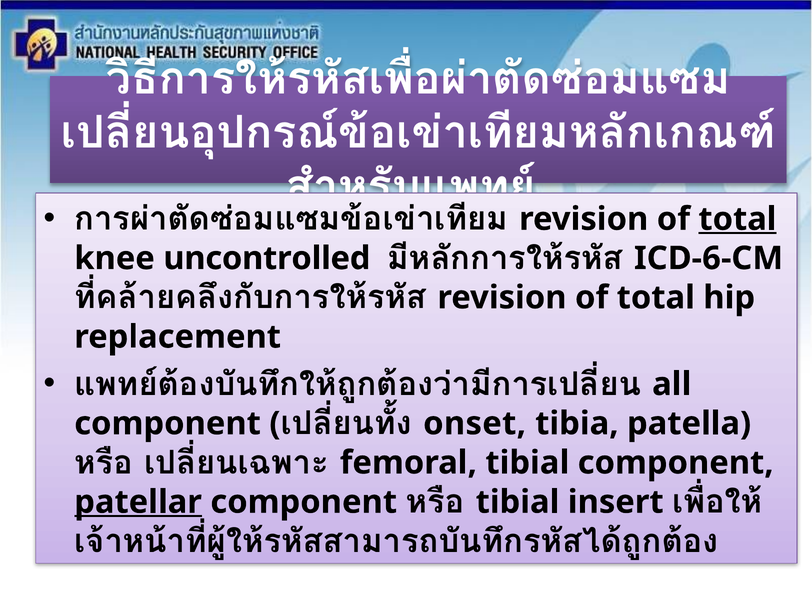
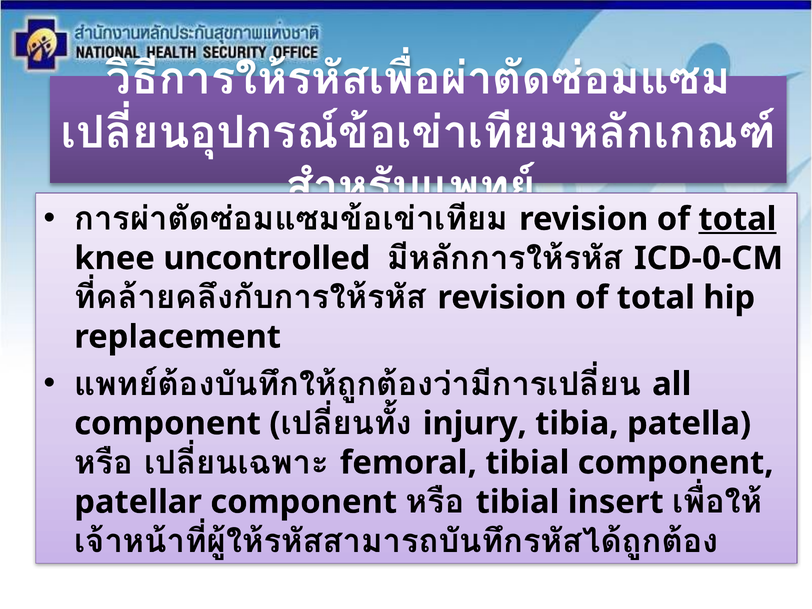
ICD-6-CM: ICD-6-CM -> ICD-0-CM
onset: onset -> injury
patellar underline: present -> none
